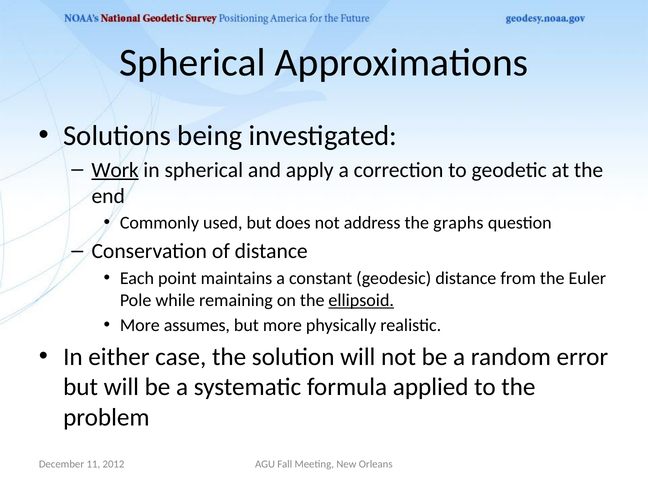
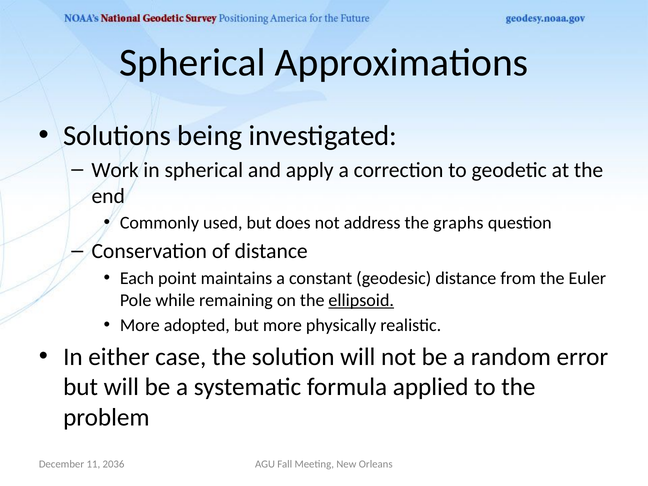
Work underline: present -> none
assumes: assumes -> adopted
2012: 2012 -> 2036
